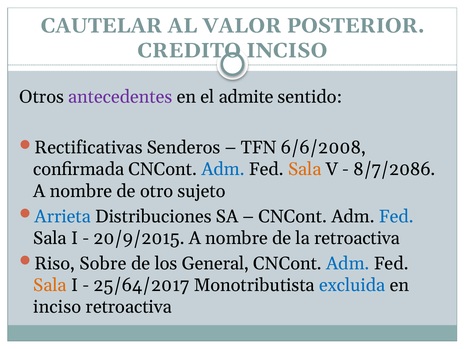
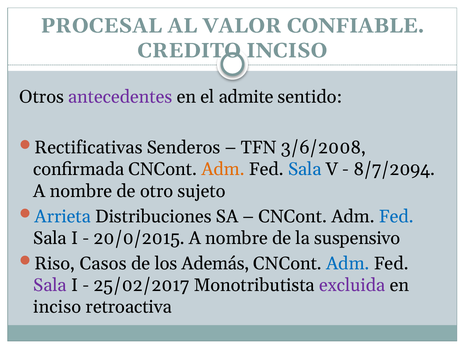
CAUTELAR: CAUTELAR -> PROCESAL
POSTERIOR: POSTERIOR -> CONFIABLE
6/6/2008: 6/6/2008 -> 3/6/2008
Adm at (223, 169) colour: blue -> orange
Sala at (305, 169) colour: orange -> blue
8/7/2086: 8/7/2086 -> 8/7/2094
20/9/2015: 20/9/2015 -> 20/0/2015
la retroactiva: retroactiva -> suspensivo
Sobre: Sobre -> Casos
General: General -> Además
Sala at (50, 285) colour: orange -> purple
25/64/2017: 25/64/2017 -> 25/02/2017
excluida colour: blue -> purple
